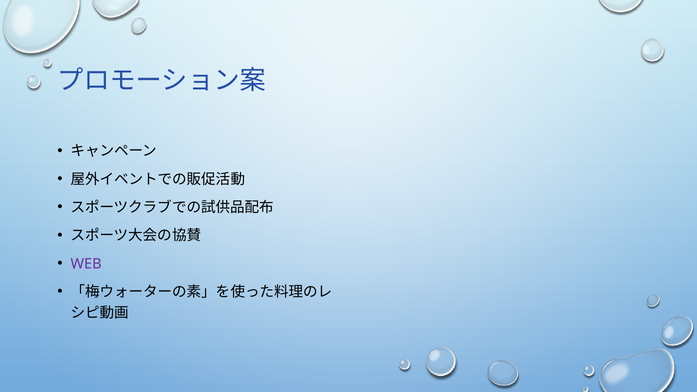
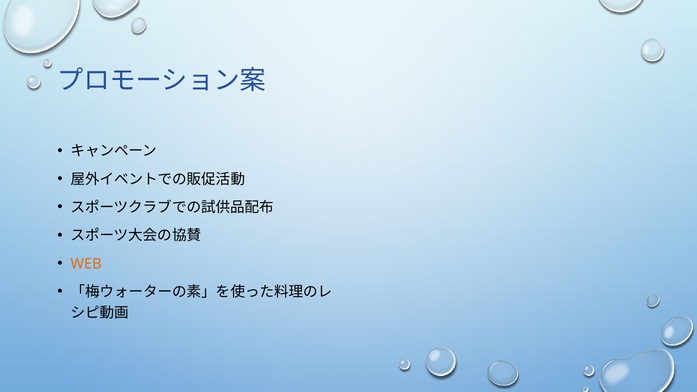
WEB colour: purple -> orange
